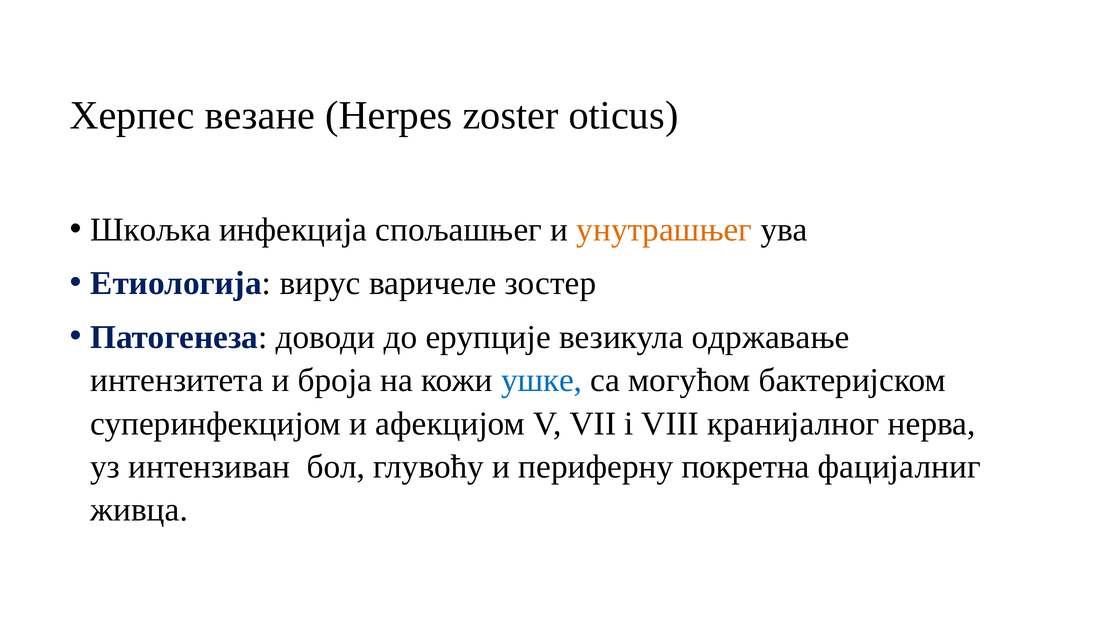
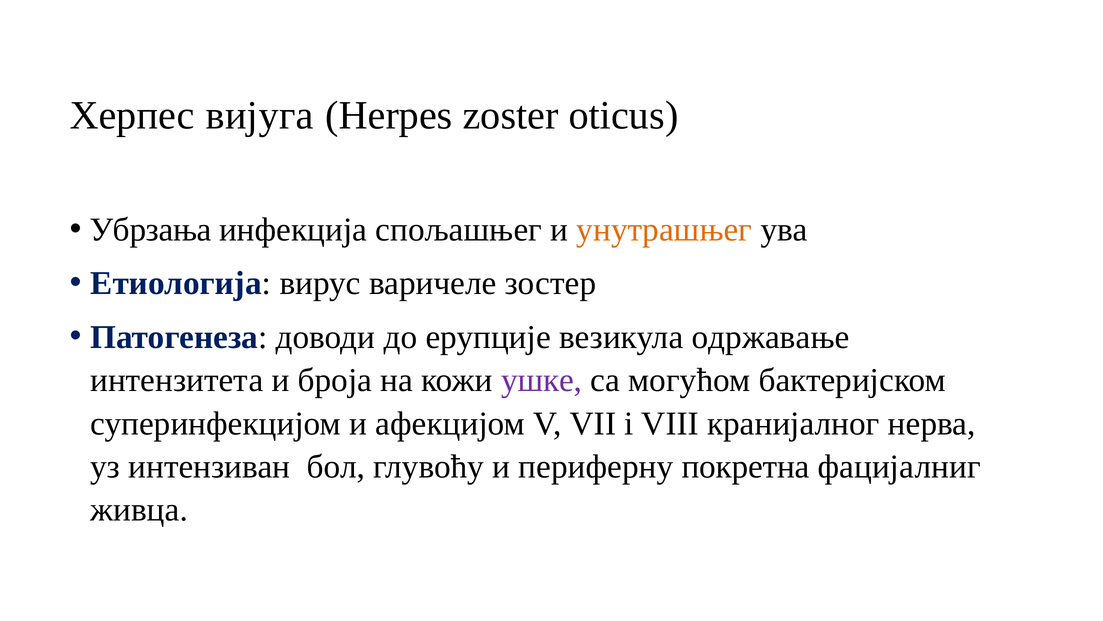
везане: везане -> вијуга
Шкољка: Шкољка -> Убрзања
ушке colour: blue -> purple
